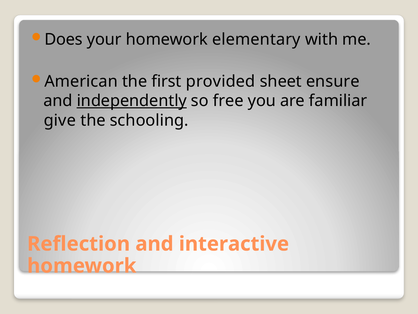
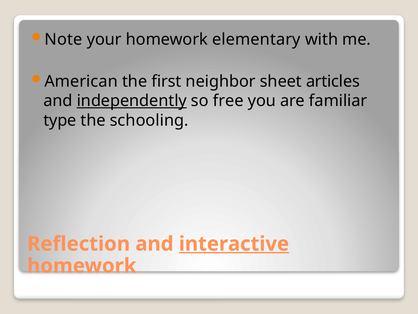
Does: Does -> Note
provided: provided -> neighbor
ensure: ensure -> articles
give: give -> type
interactive underline: none -> present
